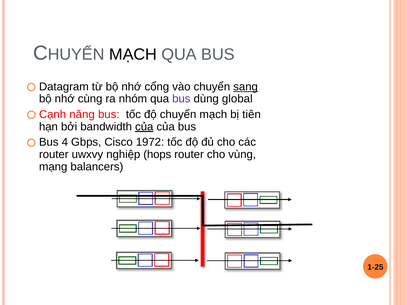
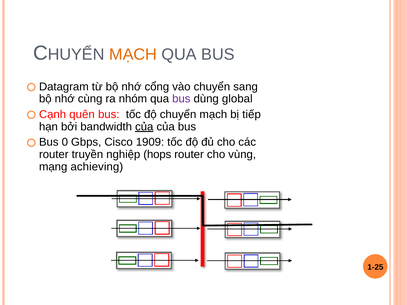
MẠCH at (133, 55) colour: black -> orange
sang underline: present -> none
năng: năng -> quên
tiên: tiên -> tiếp
4: 4 -> 0
1972: 1972 -> 1909
uwxvy: uwxvy -> truyền
balancers: balancers -> achieving
